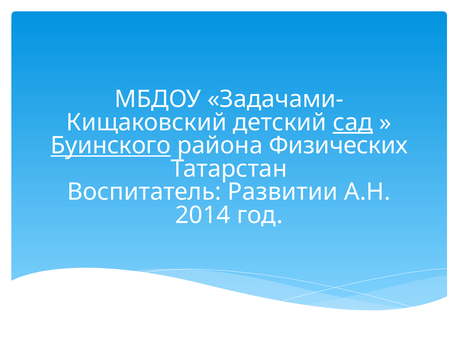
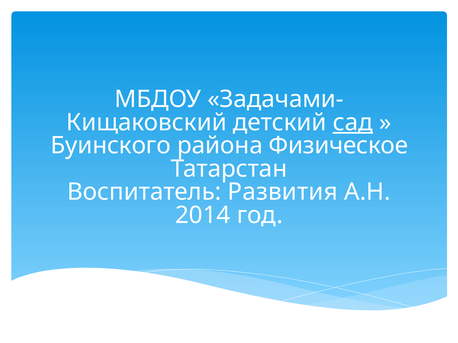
Буинского underline: present -> none
Физических: Физических -> Физическое
Развитии: Развитии -> Развития
